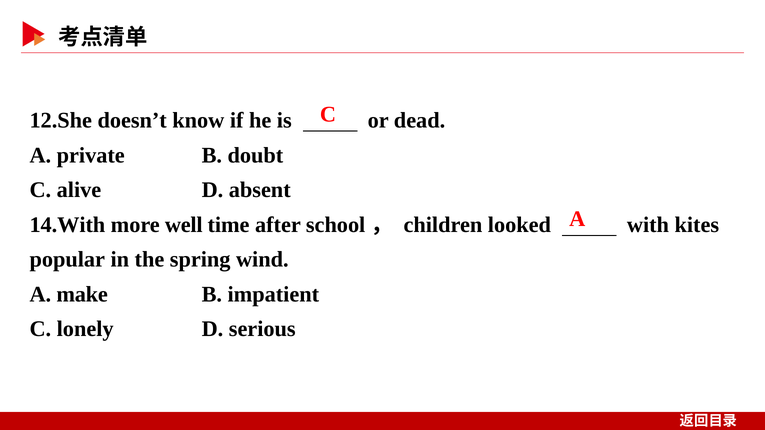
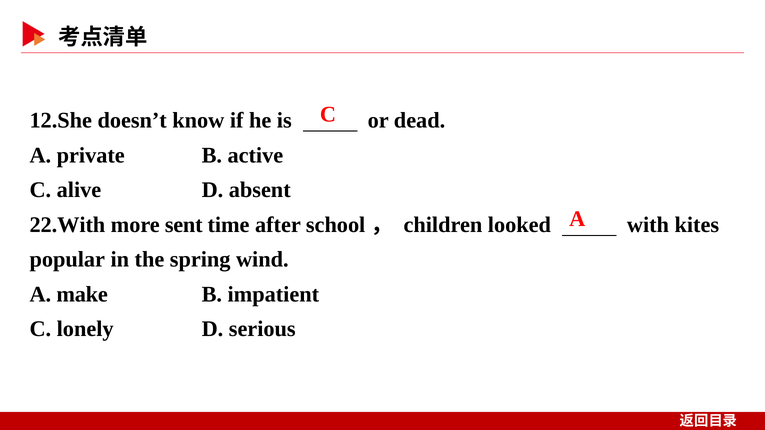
doubt: doubt -> active
14.With: 14.With -> 22.With
well: well -> sent
